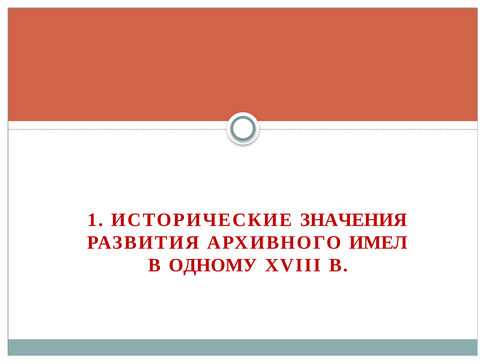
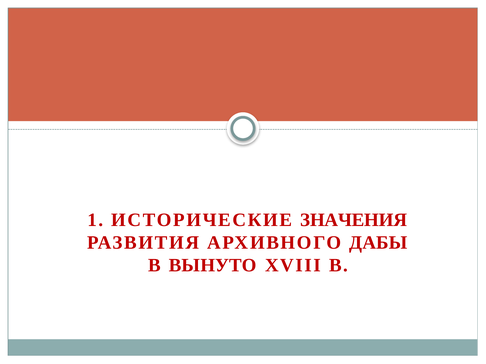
ИМЕЛ: ИМЕЛ -> ДАБЫ
ОДНОМУ: ОДНОМУ -> ВЫНУТО
